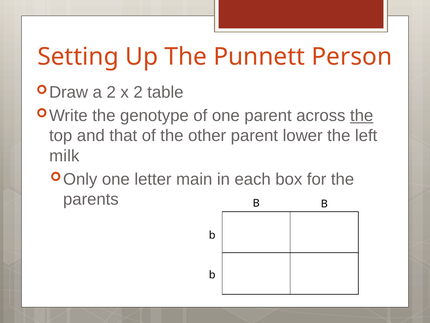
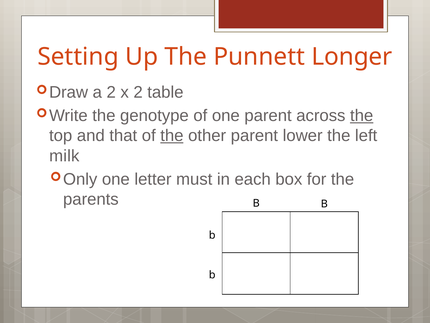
Person: Person -> Longer
the at (172, 136) underline: none -> present
main: main -> must
